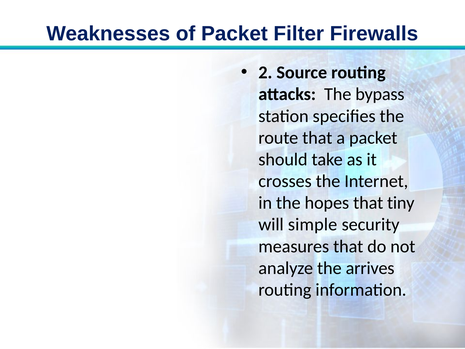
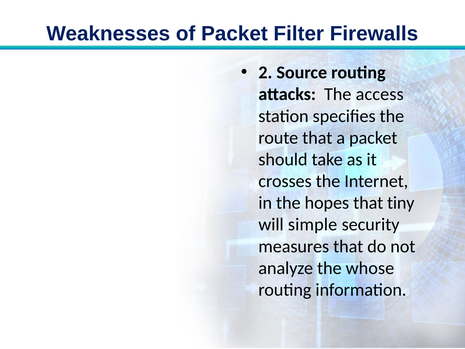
bypass: bypass -> access
arrives: arrives -> whose
